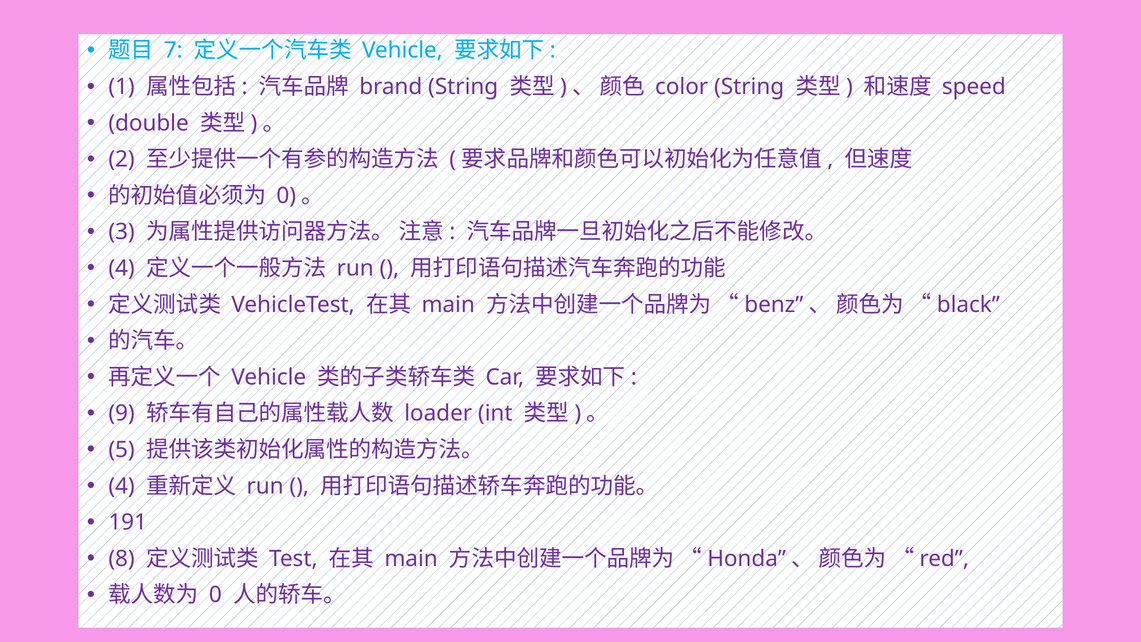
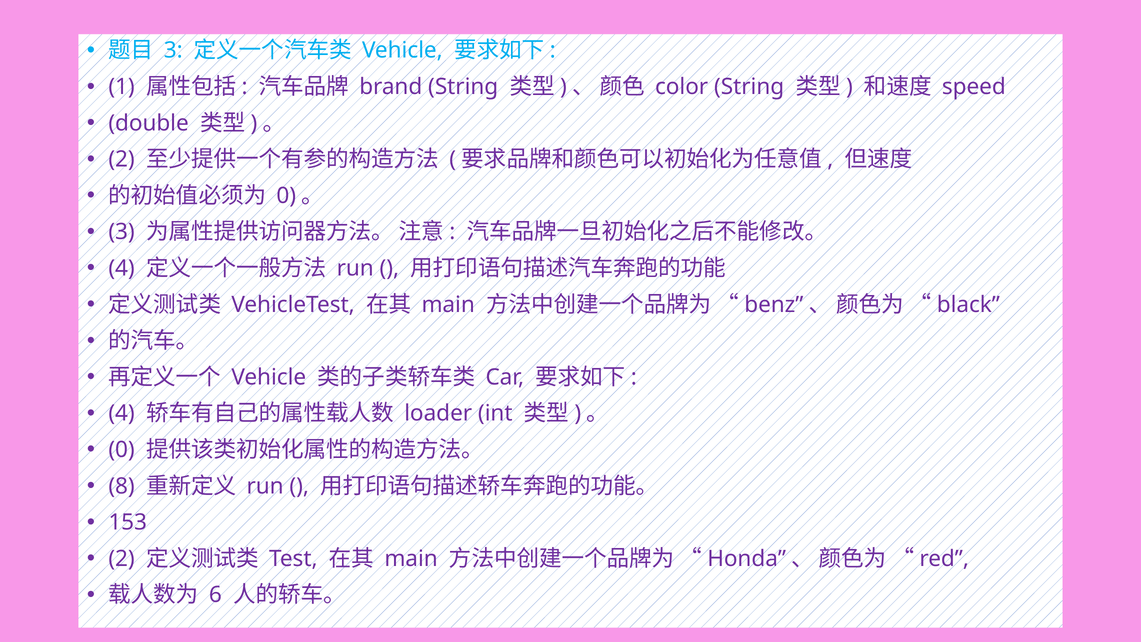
7 at (173, 50): 7 -> 3
9 at (122, 413): 9 -> 4
5 at (122, 450): 5 -> 0
4 at (122, 486): 4 -> 8
191: 191 -> 153
8 at (122, 558): 8 -> 2
0 at (215, 595): 0 -> 6
